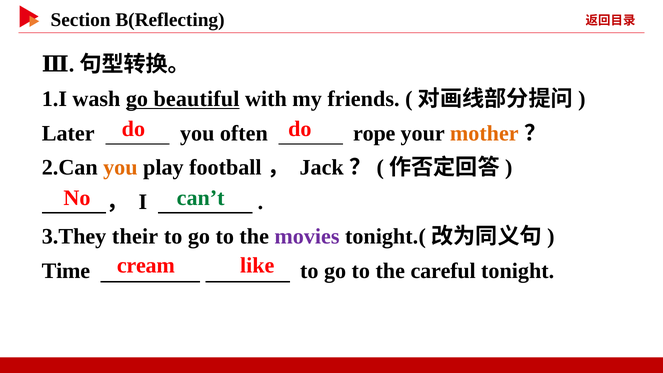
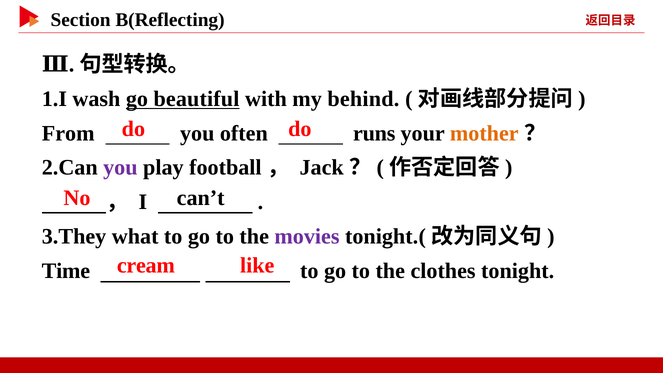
friends: friends -> behind
Later: Later -> From
rope: rope -> runs
you at (120, 168) colour: orange -> purple
can’t colour: green -> black
their: their -> what
careful: careful -> clothes
